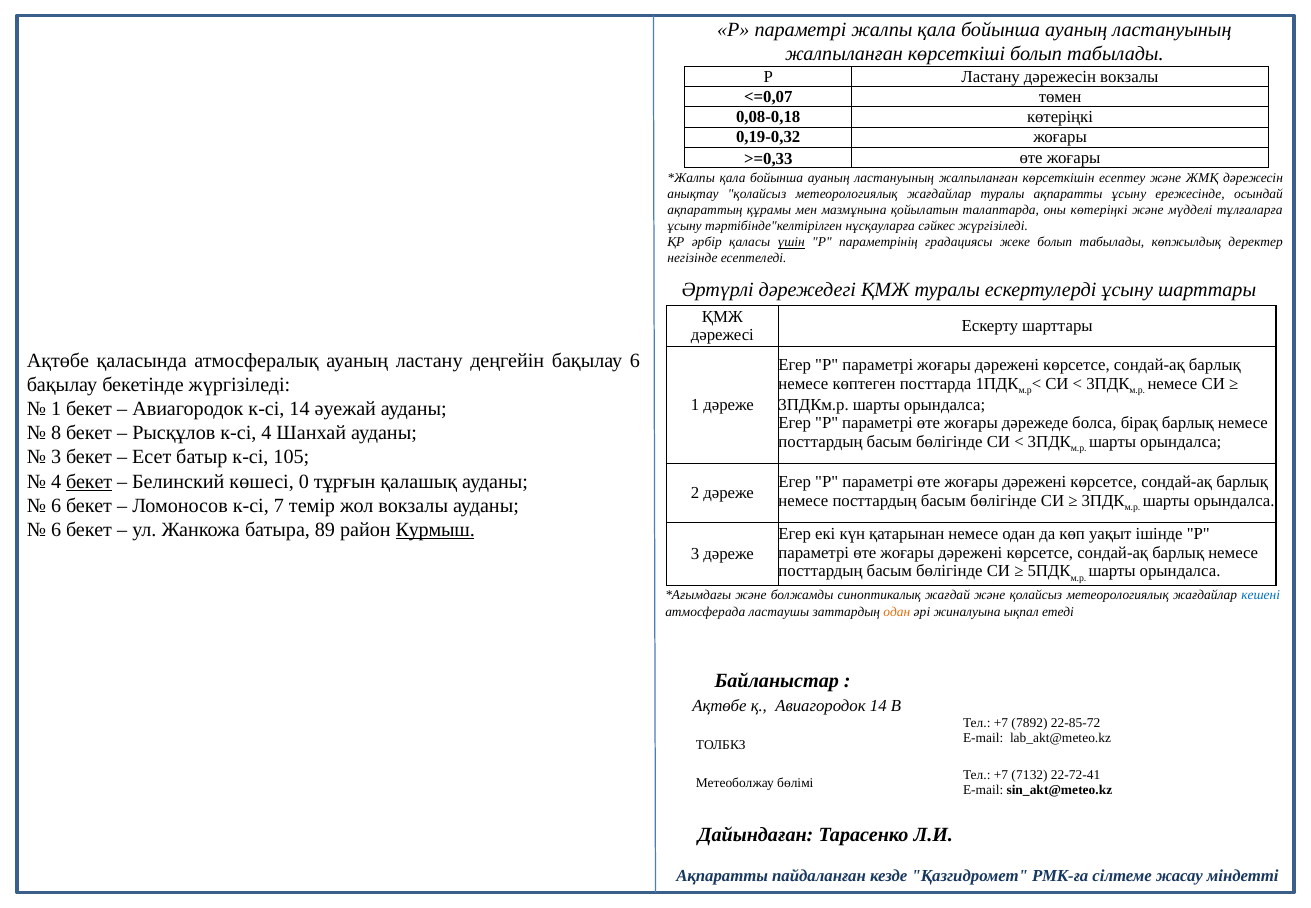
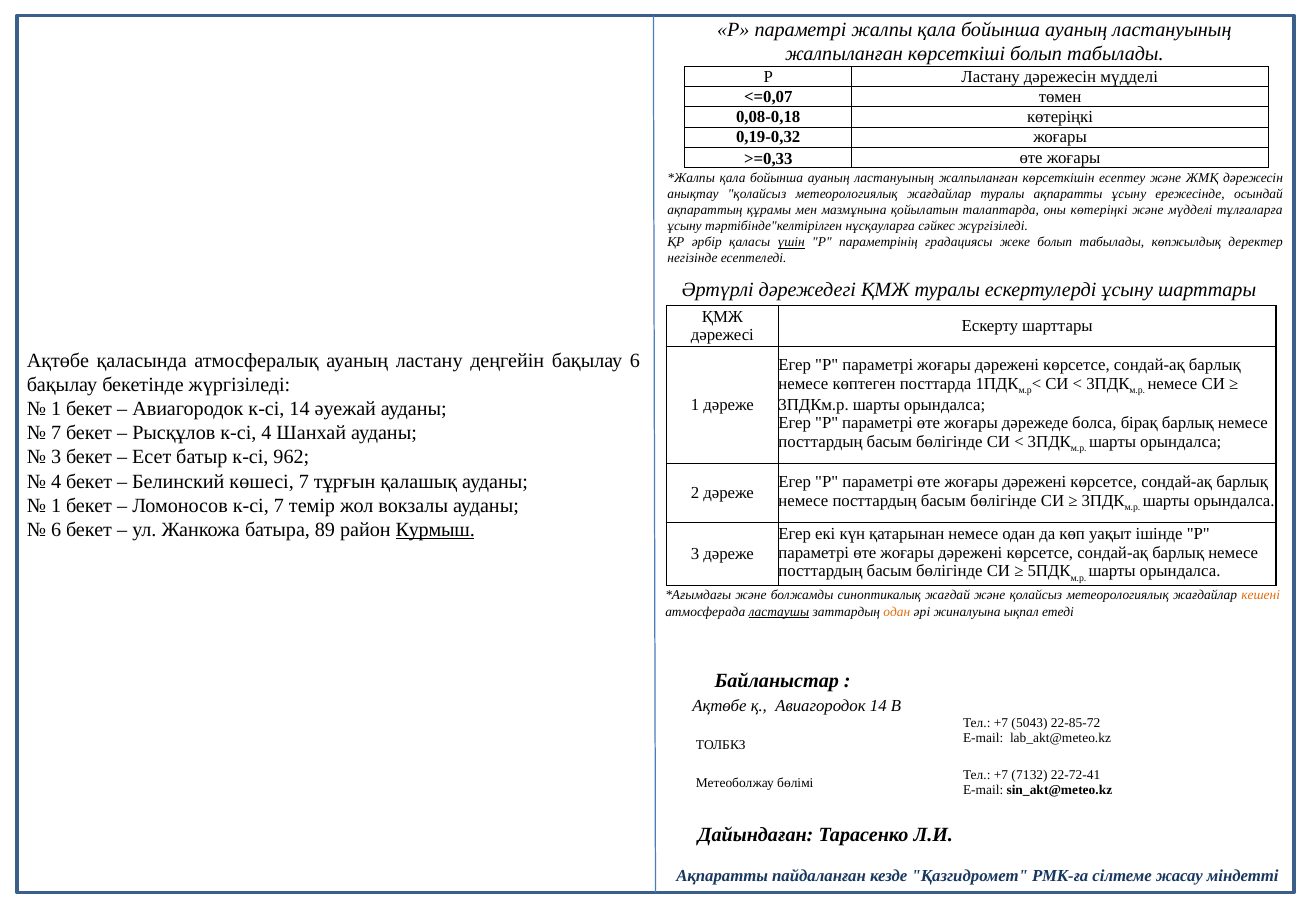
дәрежесін вокзалы: вокзалы -> мүдделі
8 at (56, 433): 8 -> 7
105: 105 -> 962
бекет at (89, 481) underline: present -> none
көшесі 0: 0 -> 7
6 at (56, 505): 6 -> 1
кешені colour: blue -> orange
ластаушы underline: none -> present
7892: 7892 -> 5043
